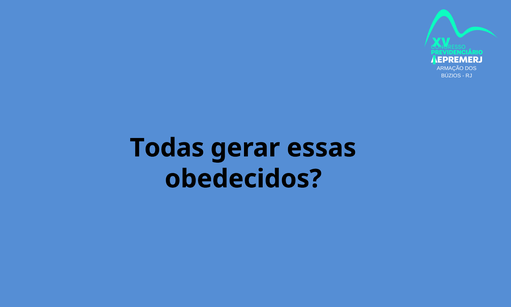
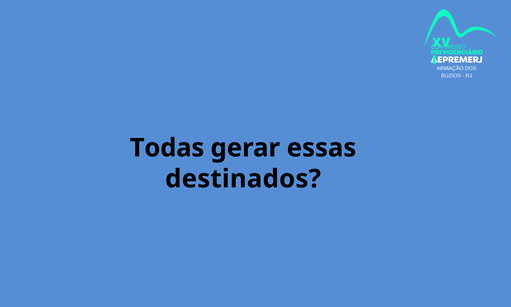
obedecidos: obedecidos -> destinados
